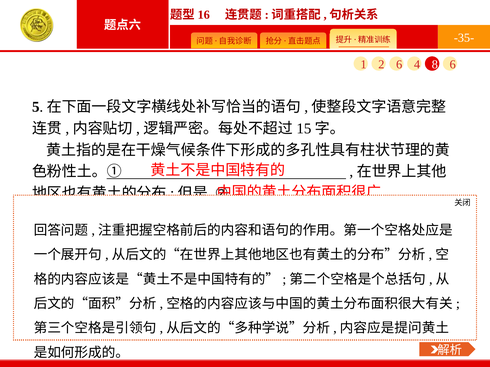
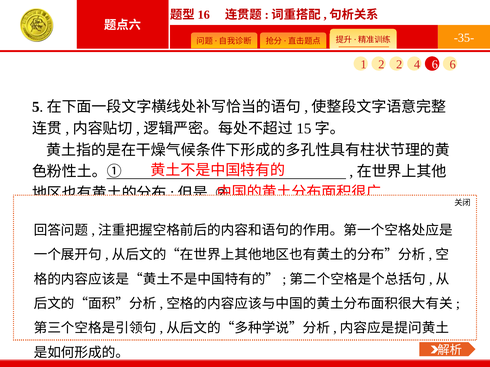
2 6: 6 -> 2
4 8: 8 -> 6
